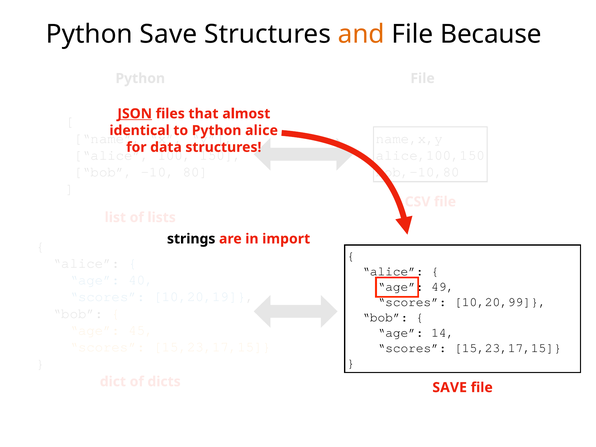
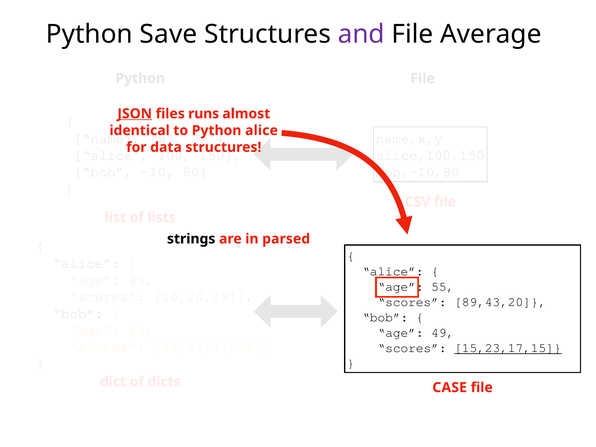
and colour: orange -> purple
Because: Because -> Average
that: that -> runs
import: import -> parsed
49: 49 -> 55
10,20,99: 10,20,99 -> 89,43,20
14: 14 -> 49
15,23,17,15 at (508, 348) underline: none -> present
SAVE at (450, 388): SAVE -> CASE
